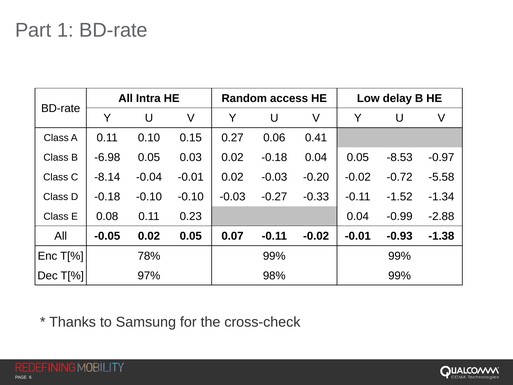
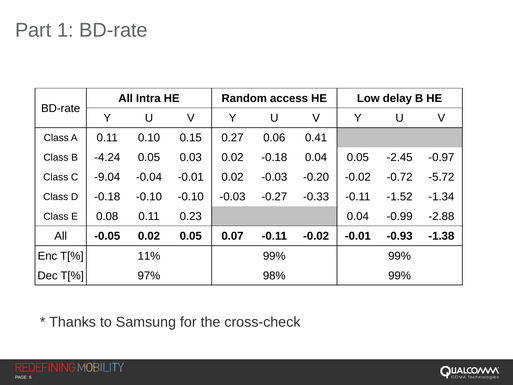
-6.98: -6.98 -> -4.24
-8.53: -8.53 -> -2.45
-8.14: -8.14 -> -9.04
-5.58: -5.58 -> -5.72
78%: 78% -> 11%
